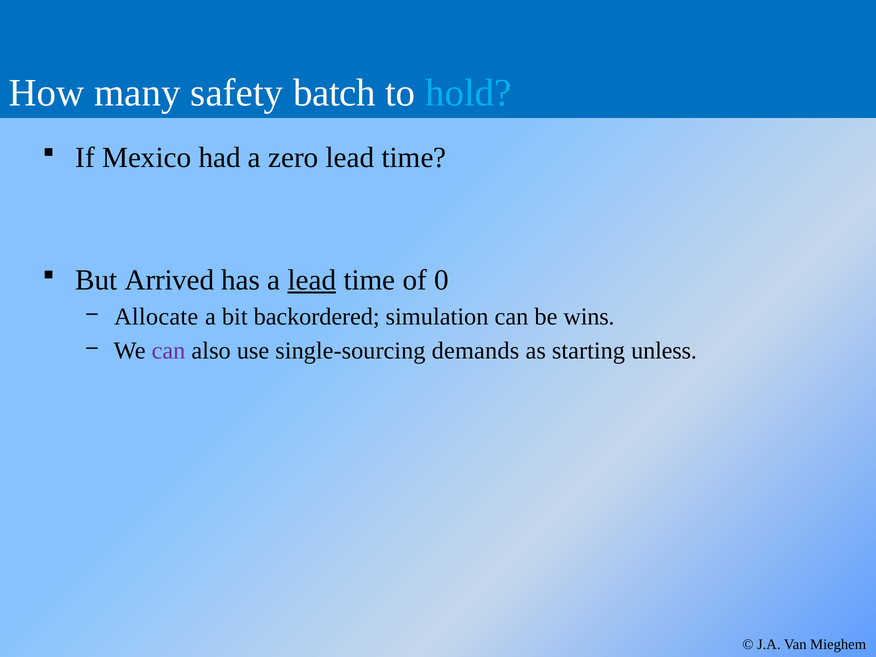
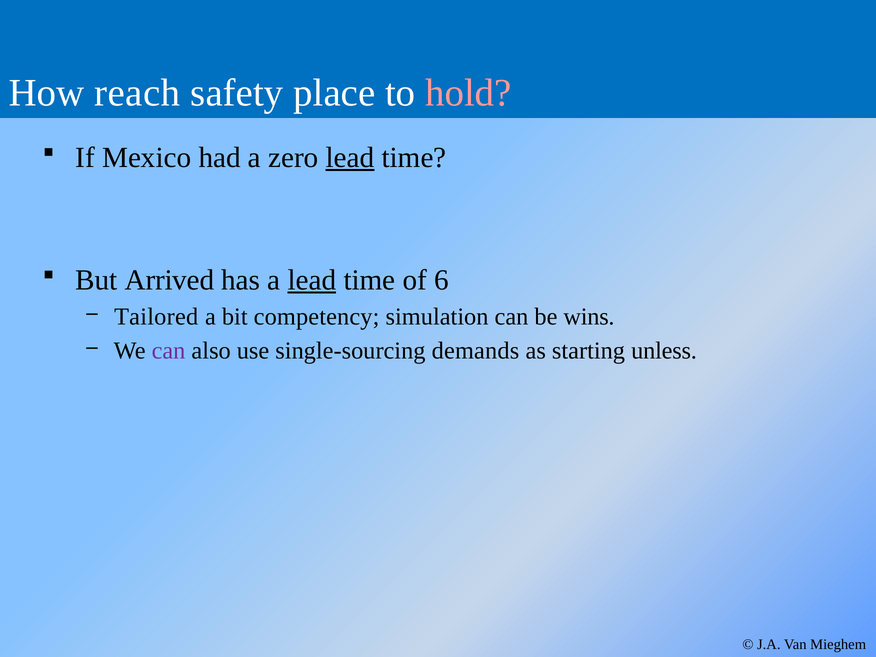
many: many -> reach
batch: batch -> place
hold colour: light blue -> pink
lead at (350, 157) underline: none -> present
0: 0 -> 6
Allocate: Allocate -> Tailored
backordered: backordered -> competency
